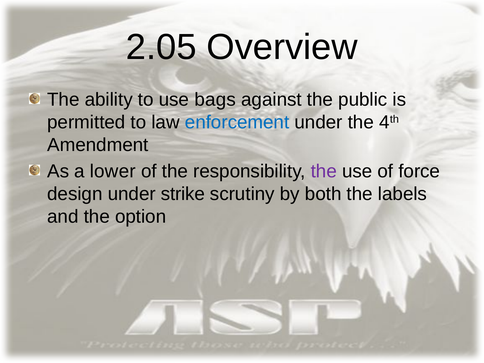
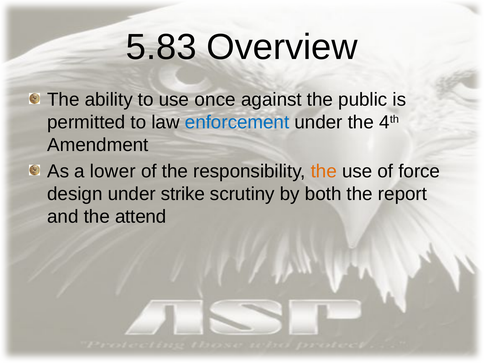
2.05: 2.05 -> 5.83
bags: bags -> once
the at (324, 171) colour: purple -> orange
labels: labels -> report
option: option -> attend
